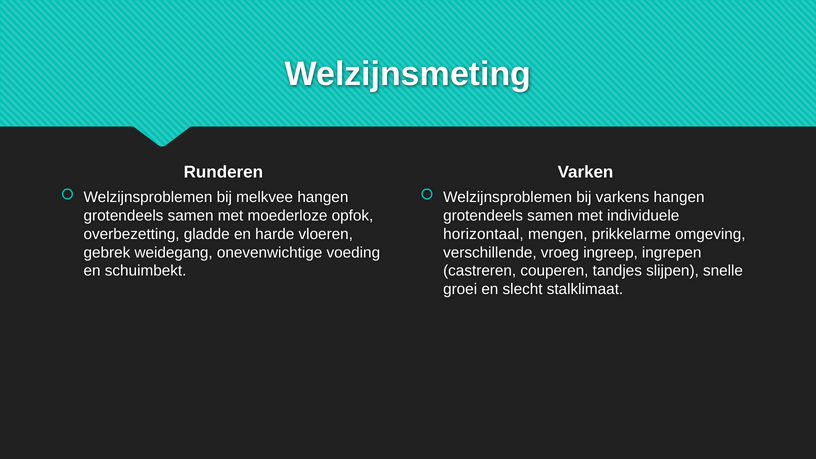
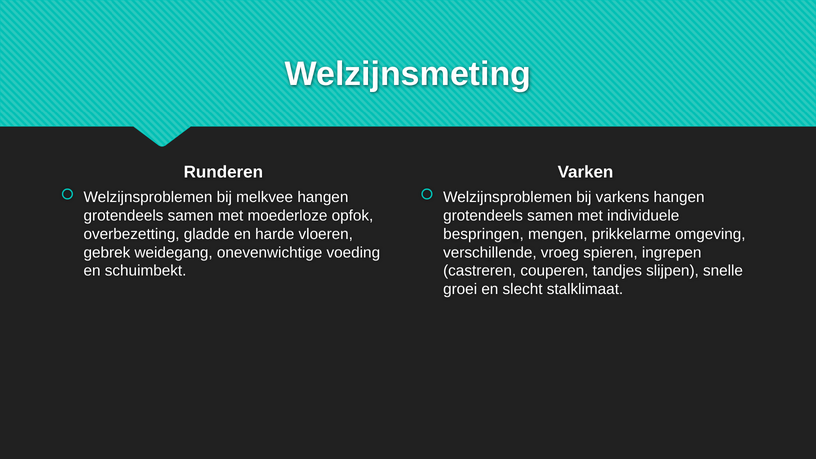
horizontaal: horizontaal -> bespringen
ingreep: ingreep -> spieren
